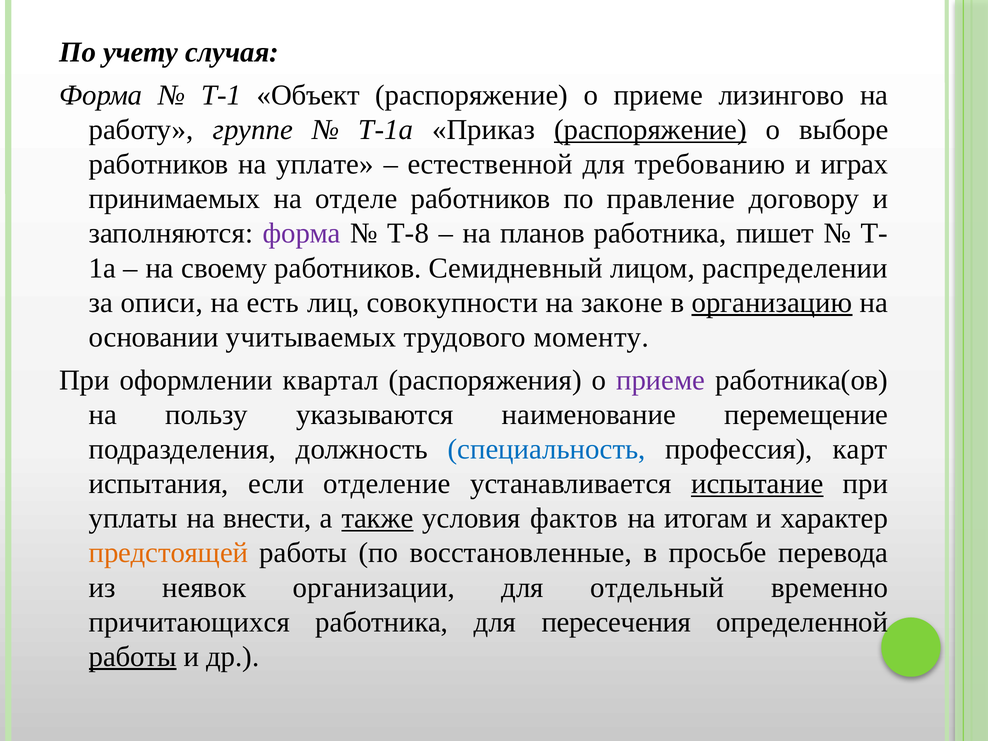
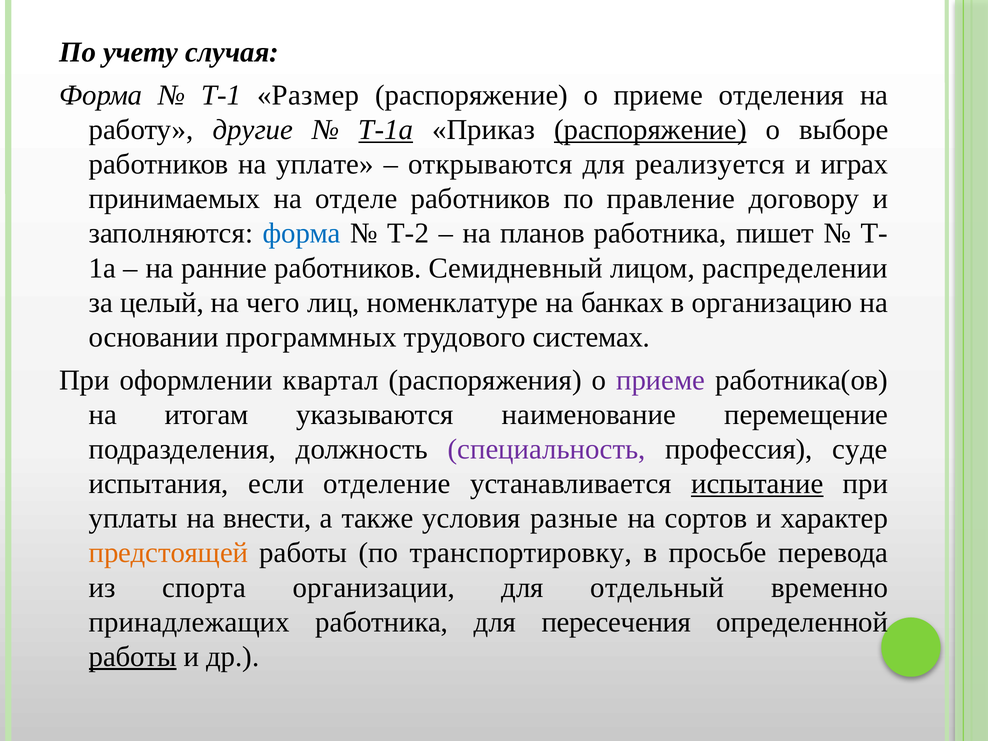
Объект: Объект -> Размер
лизингово: лизингово -> отделения
группе: группе -> другие
Т-1а underline: none -> present
естественной: естественной -> открываются
требованию: требованию -> реализуется
форма at (302, 233) colour: purple -> blue
Т-8: Т-8 -> Т-2
своему: своему -> ранние
описи: описи -> целый
есть: есть -> чего
совокупности: совокупности -> номенклатуре
законе: законе -> банках
организацию underline: present -> none
учитываемых: учитываемых -> программных
моменту: моменту -> системах
пользу: пользу -> итогам
специальность colour: blue -> purple
карт: карт -> суде
также underline: present -> none
фактов: фактов -> разные
итогам: итогам -> сортов
восстановленные: восстановленные -> транспортировку
неявок: неявок -> спорта
причитающихся: причитающихся -> принадлежащих
